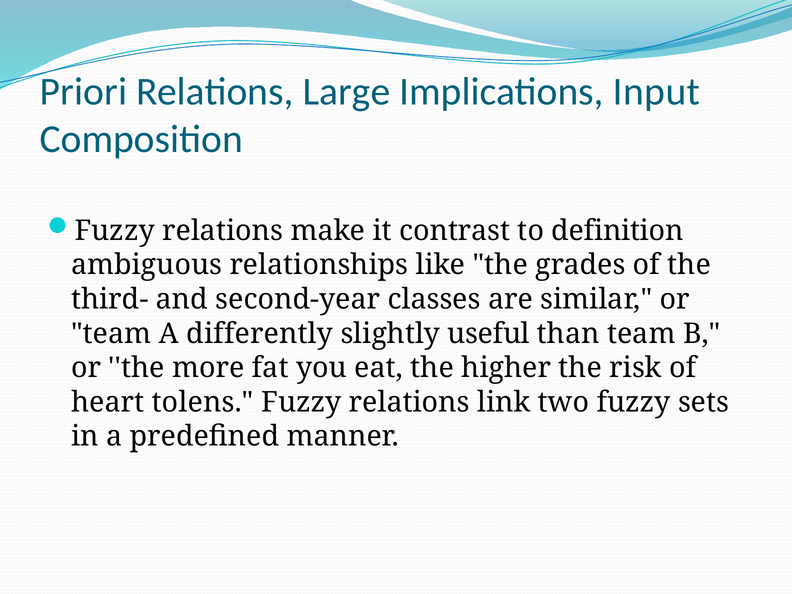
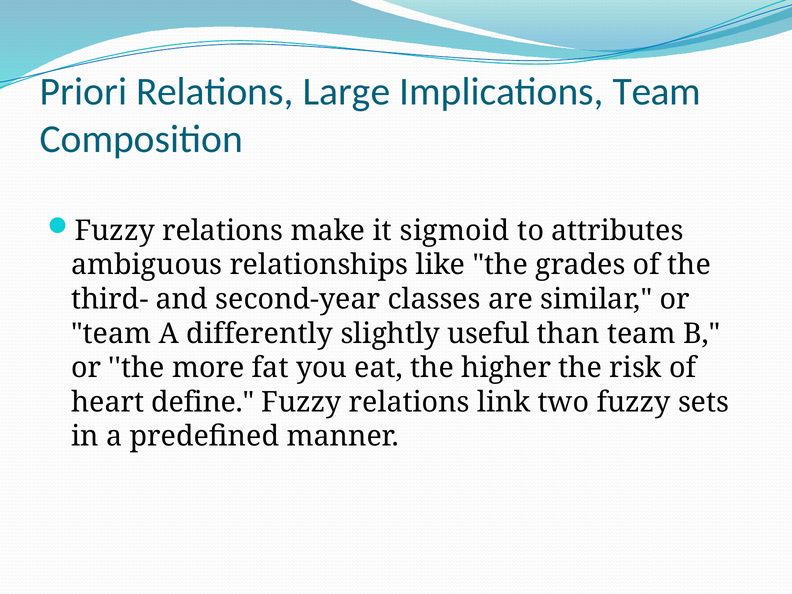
Implications Input: Input -> Team
contrast: contrast -> sigmoid
definition: definition -> attributes
tolens: tolens -> define
